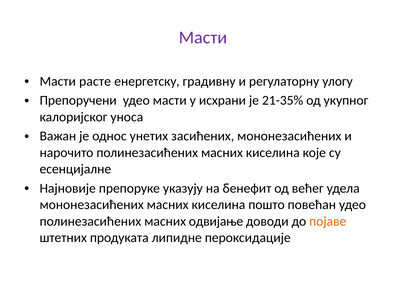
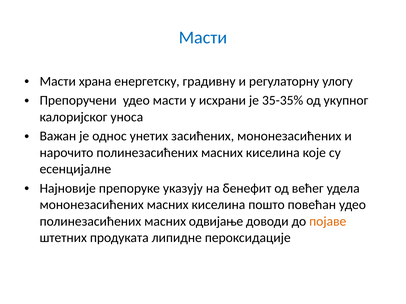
Масти at (203, 38) colour: purple -> blue
расте: расте -> храна
21-35%: 21-35% -> 35-35%
